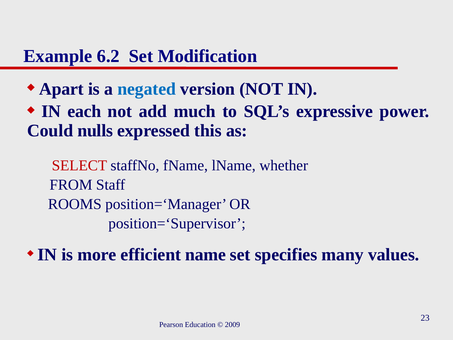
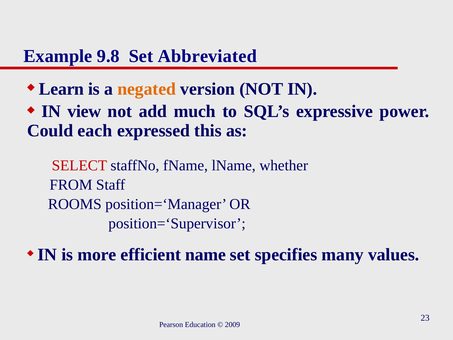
6.2: 6.2 -> 9.8
Modification: Modification -> Abbreviated
Apart: Apart -> Learn
negated colour: blue -> orange
each: each -> view
nulls: nulls -> each
